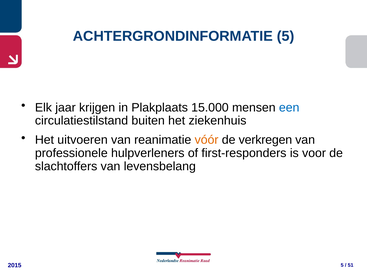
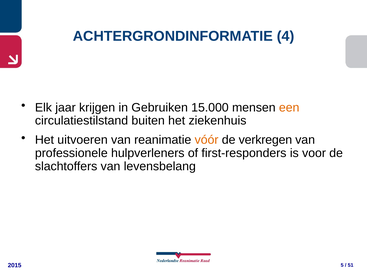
ACHTERGRONDINFORMATIE 5: 5 -> 4
Plakplaats: Plakplaats -> Gebruiken
een colour: blue -> orange
